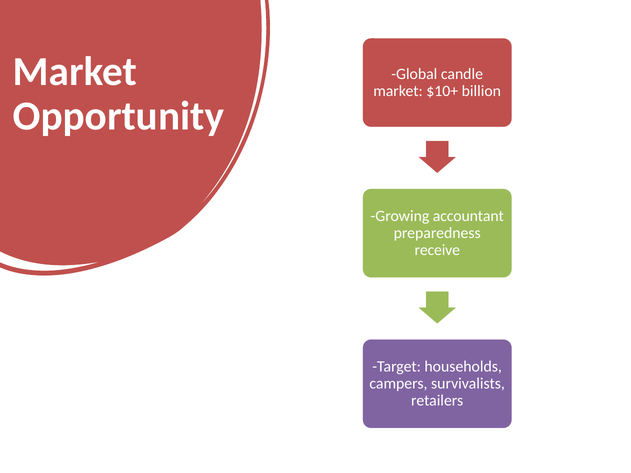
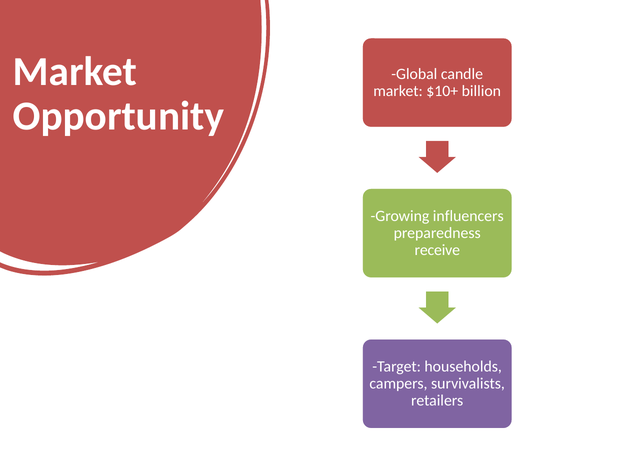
accountant: accountant -> influencers
